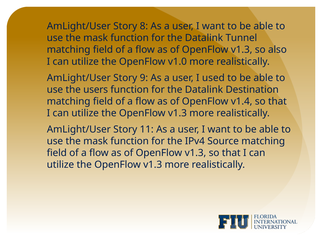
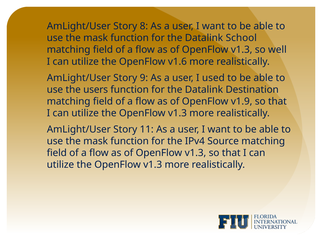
Tunnel: Tunnel -> School
also: also -> well
v1.0: v1.0 -> v1.6
v1.4: v1.4 -> v1.9
